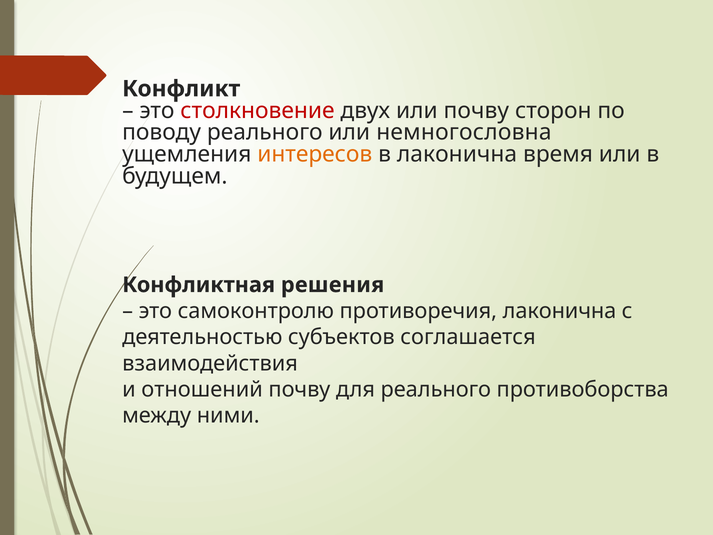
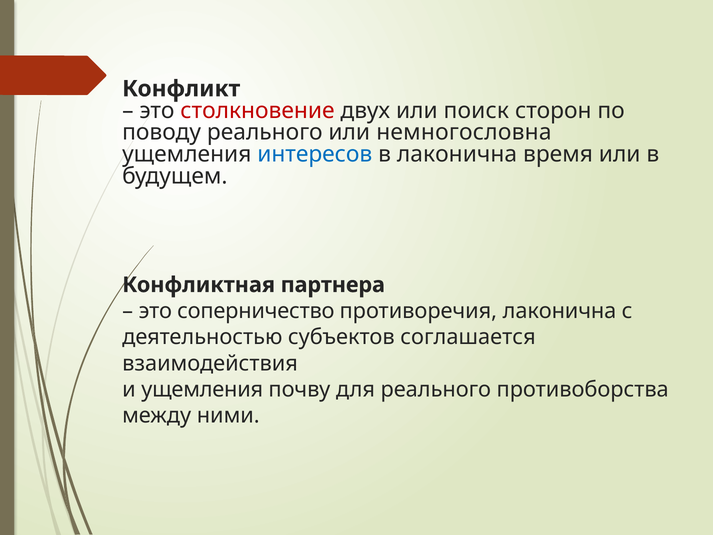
или почву: почву -> поиск
интересов colour: orange -> blue
решения: решения -> партнера
самоконтролю: самоконтролю -> соперничество
и отношений: отношений -> ущемления
